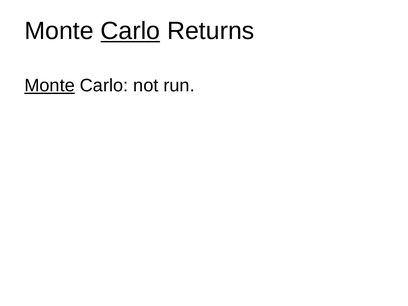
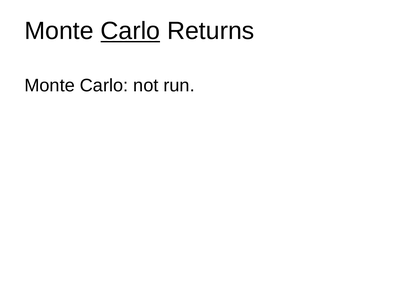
Monte at (50, 86) underline: present -> none
